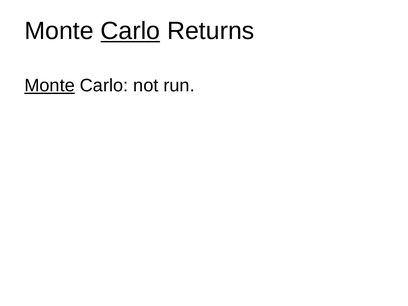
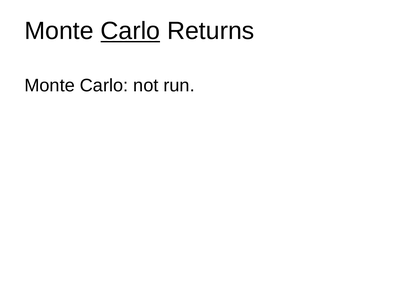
Monte at (50, 86) underline: present -> none
